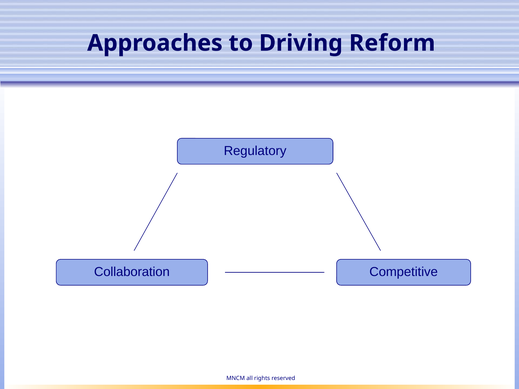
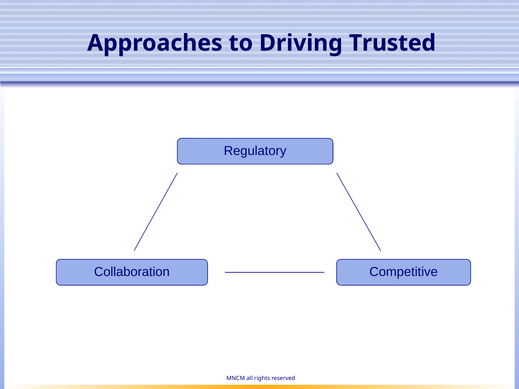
Reform: Reform -> Trusted
